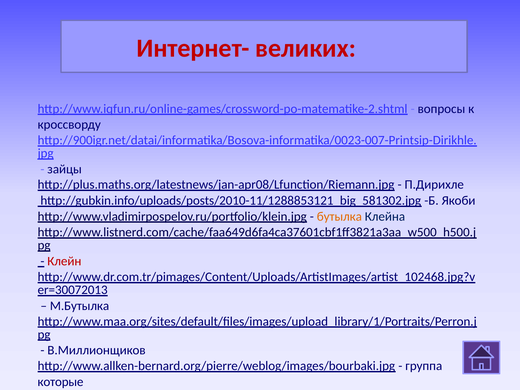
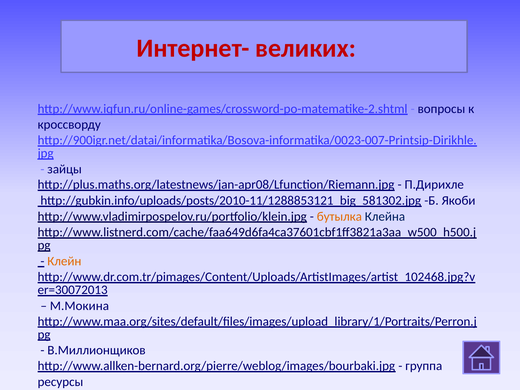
Клейн colour: red -> orange
М.Бутылка: М.Бутылка -> М.Мокина
которые: которые -> ресурсы
